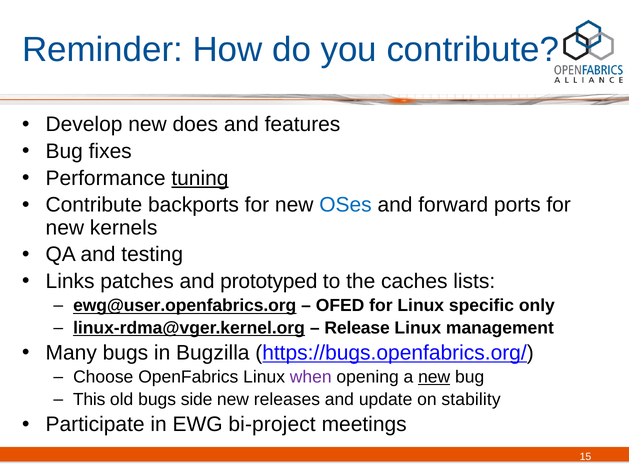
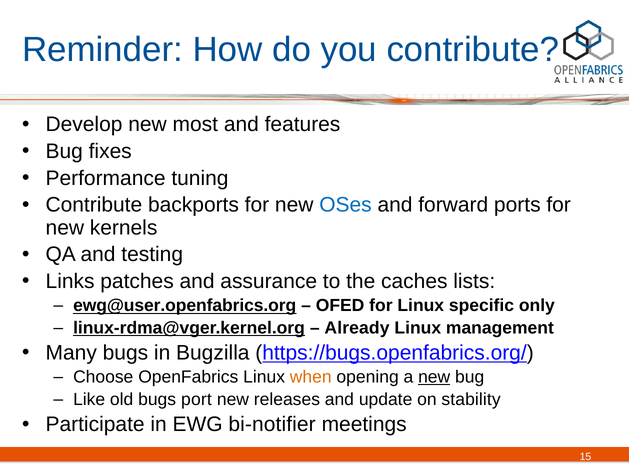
does: does -> most
tuning underline: present -> none
prototyped: prototyped -> assurance
Release: Release -> Already
when colour: purple -> orange
This: This -> Like
side: side -> port
bi-project: bi-project -> bi-notifier
